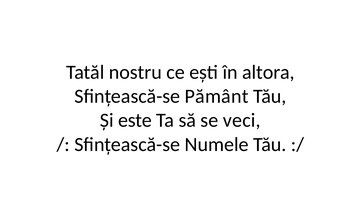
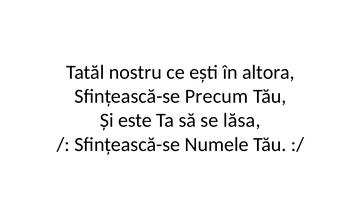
Pământ: Pământ -> Precum
veci: veci -> lăsa
